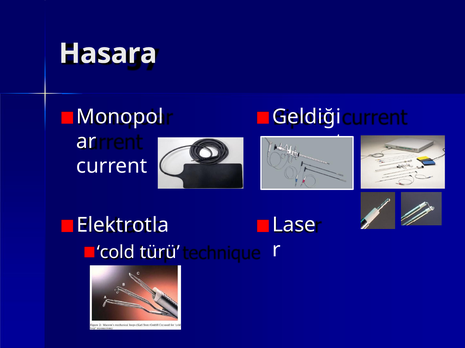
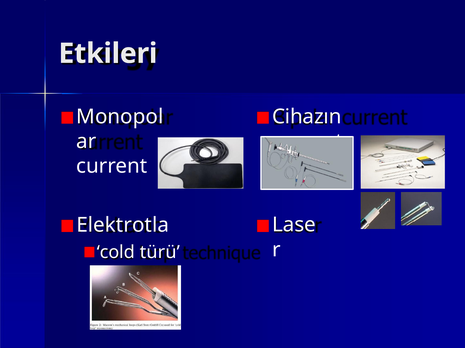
Hasara: Hasara -> Etkileri
Geldiği: Geldiği -> Cihazın
